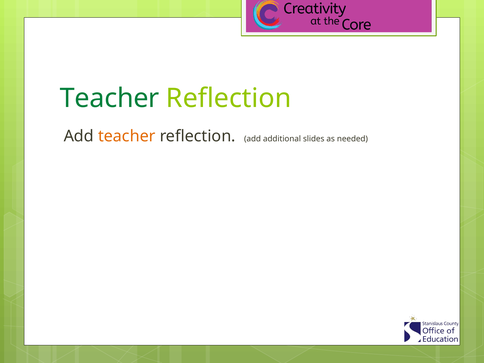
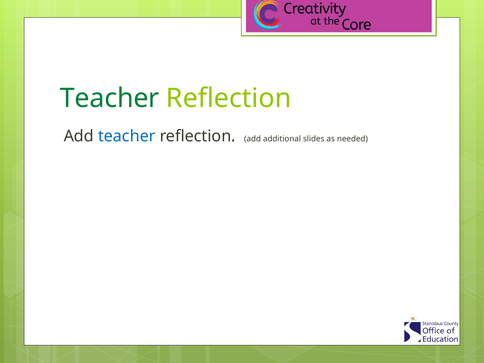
teacher at (127, 136) colour: orange -> blue
